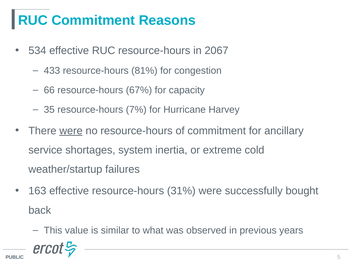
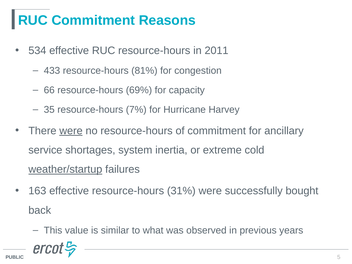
2067: 2067 -> 2011
67%: 67% -> 69%
weather/startup underline: none -> present
